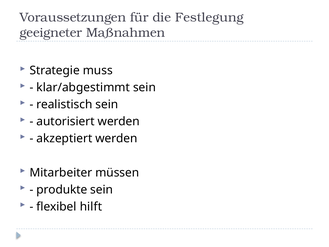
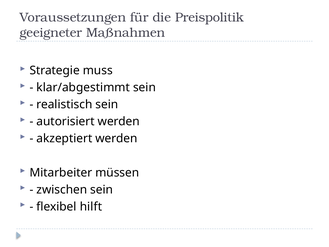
Festlegung: Festlegung -> Preispolitik
produkte: produkte -> zwischen
